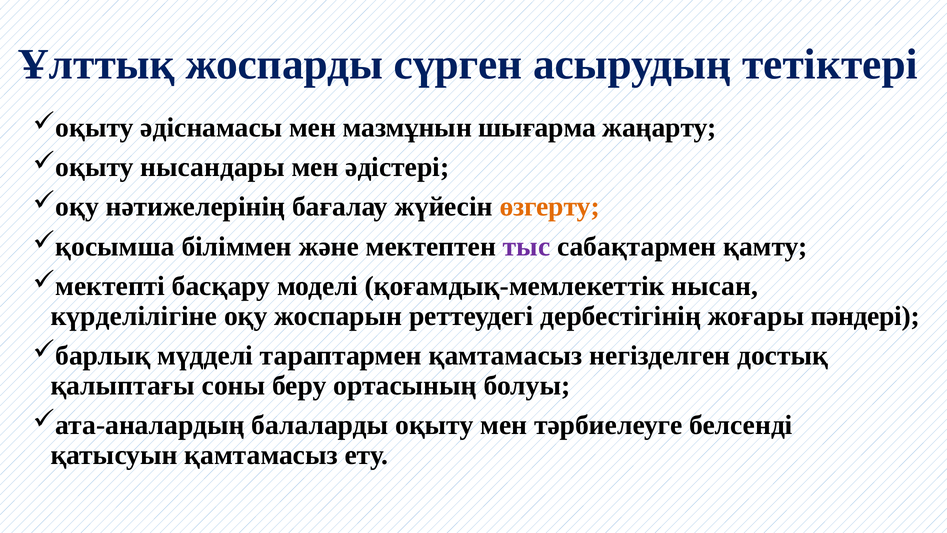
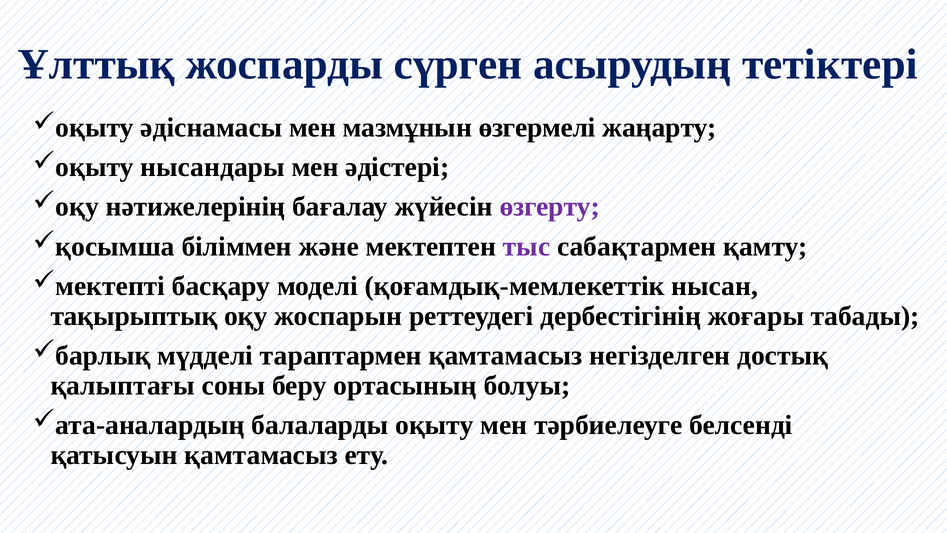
шығарма: шығарма -> өзгермелі
өзгерту colour: orange -> purple
күрделілігіне: күрделілігіне -> тақырыптық
пәндері: пәндері -> табады
